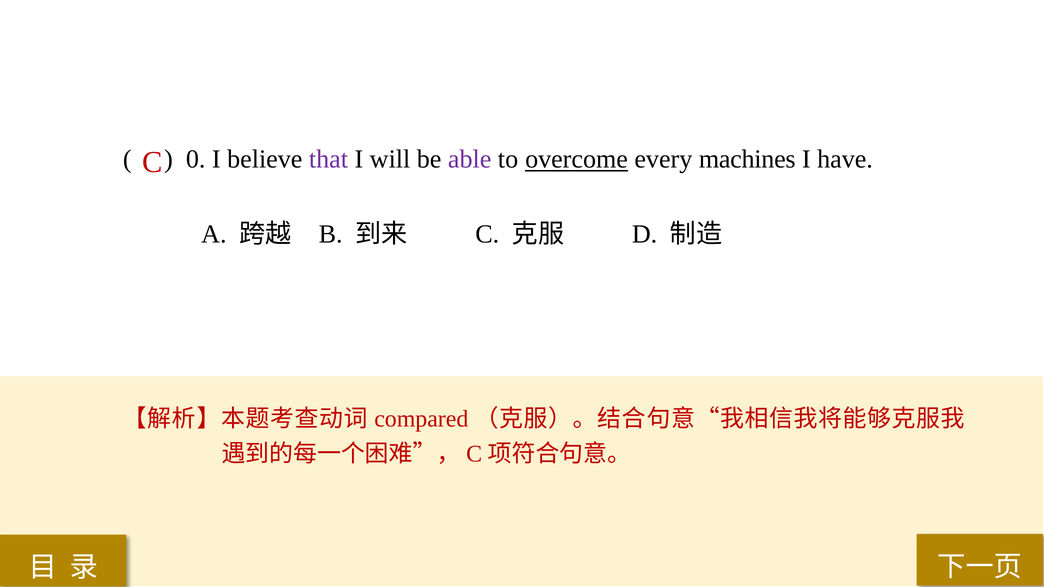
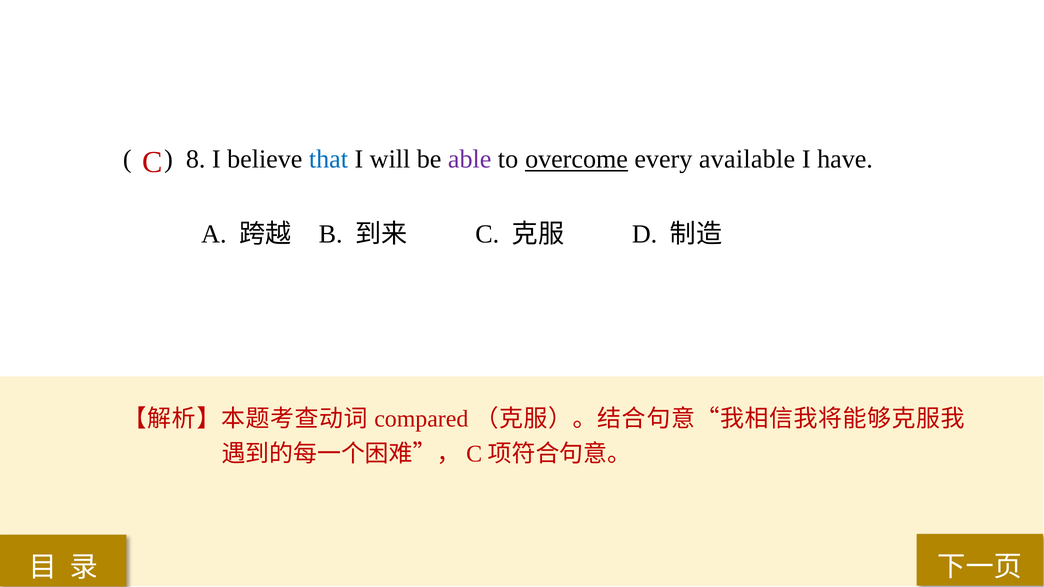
0: 0 -> 8
that colour: purple -> blue
machines: machines -> available
